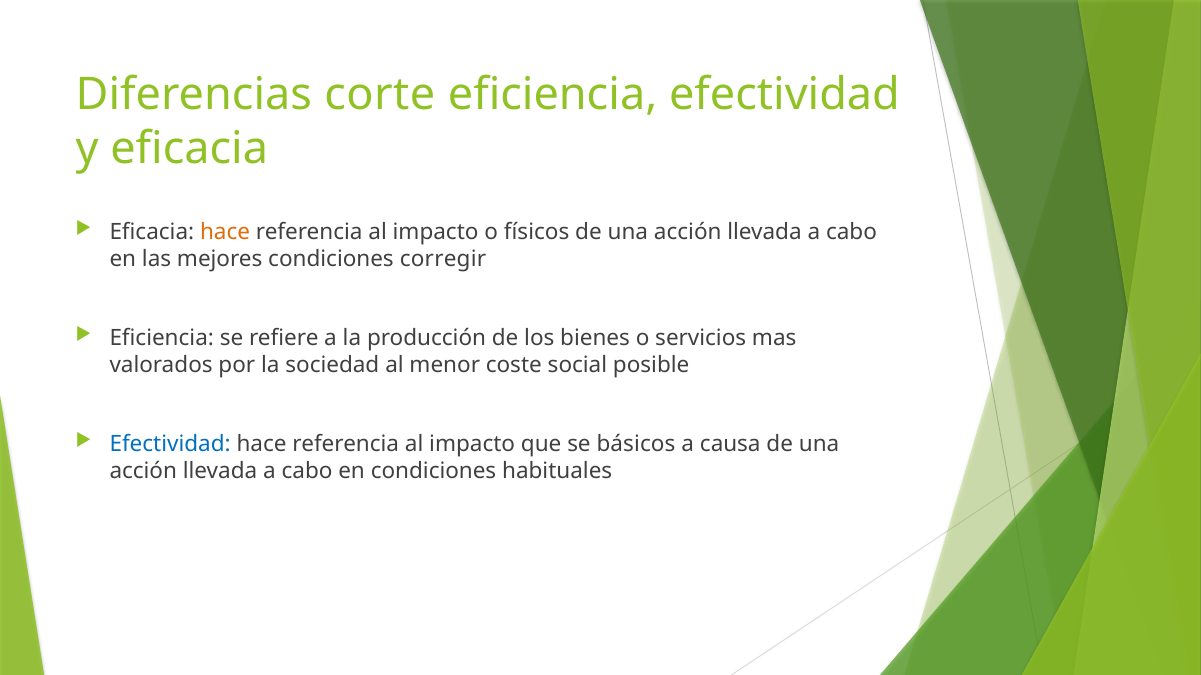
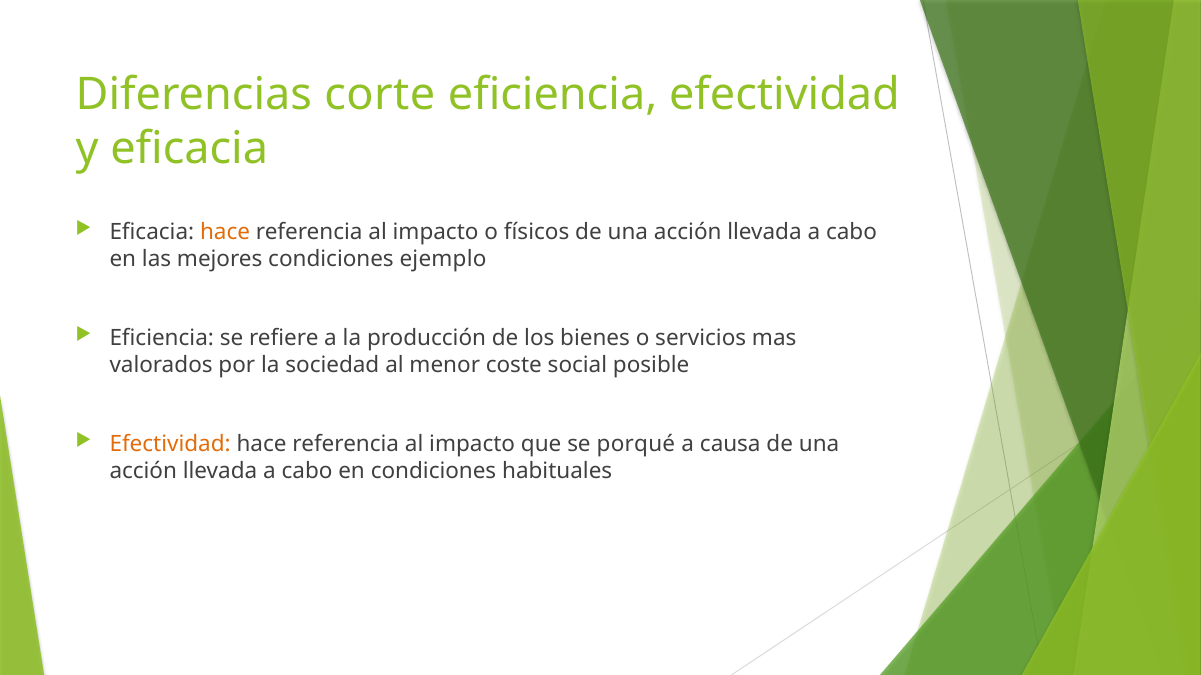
corregir: corregir -> ejemplo
Efectividad at (170, 445) colour: blue -> orange
básicos: básicos -> porqué
